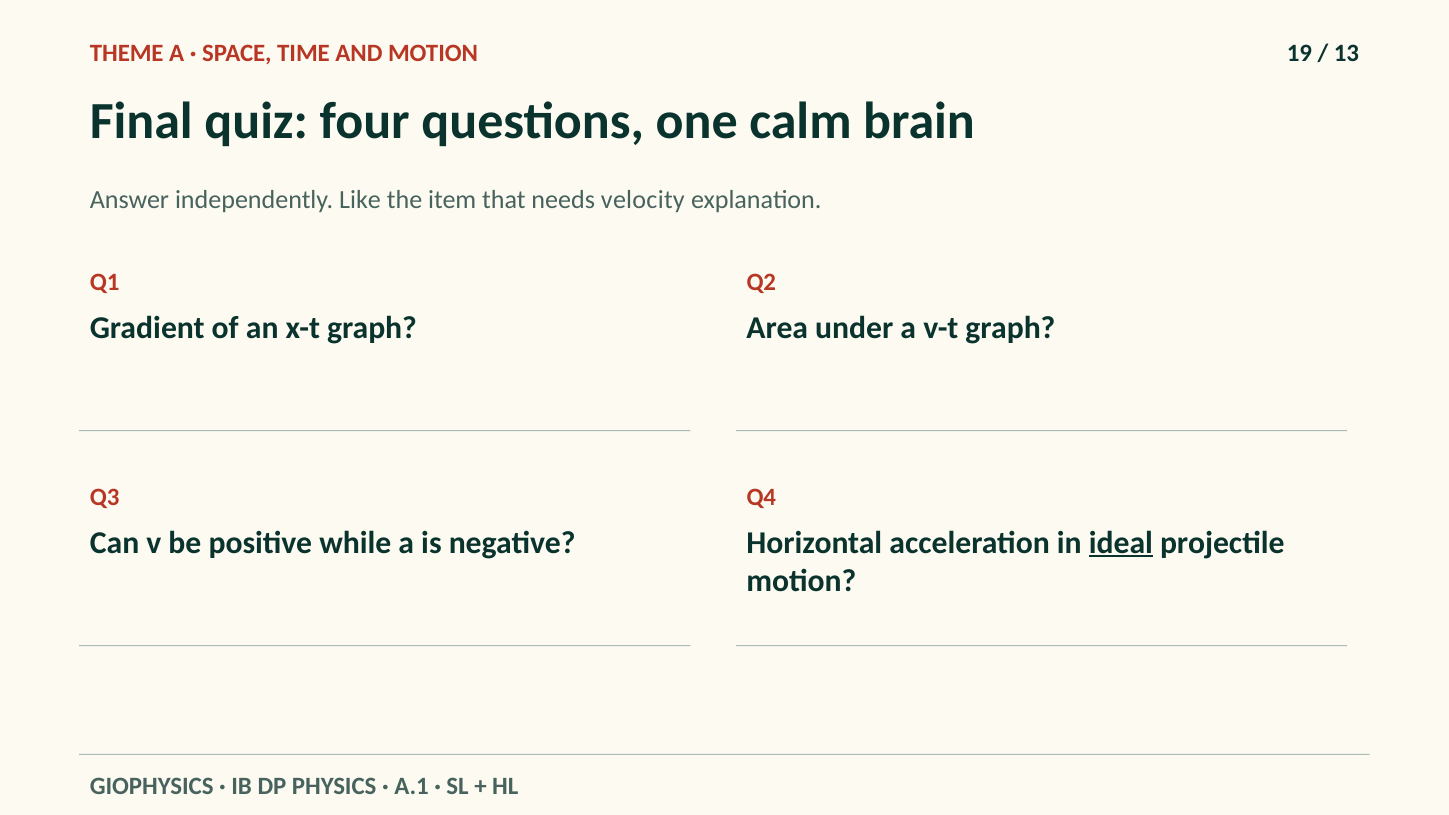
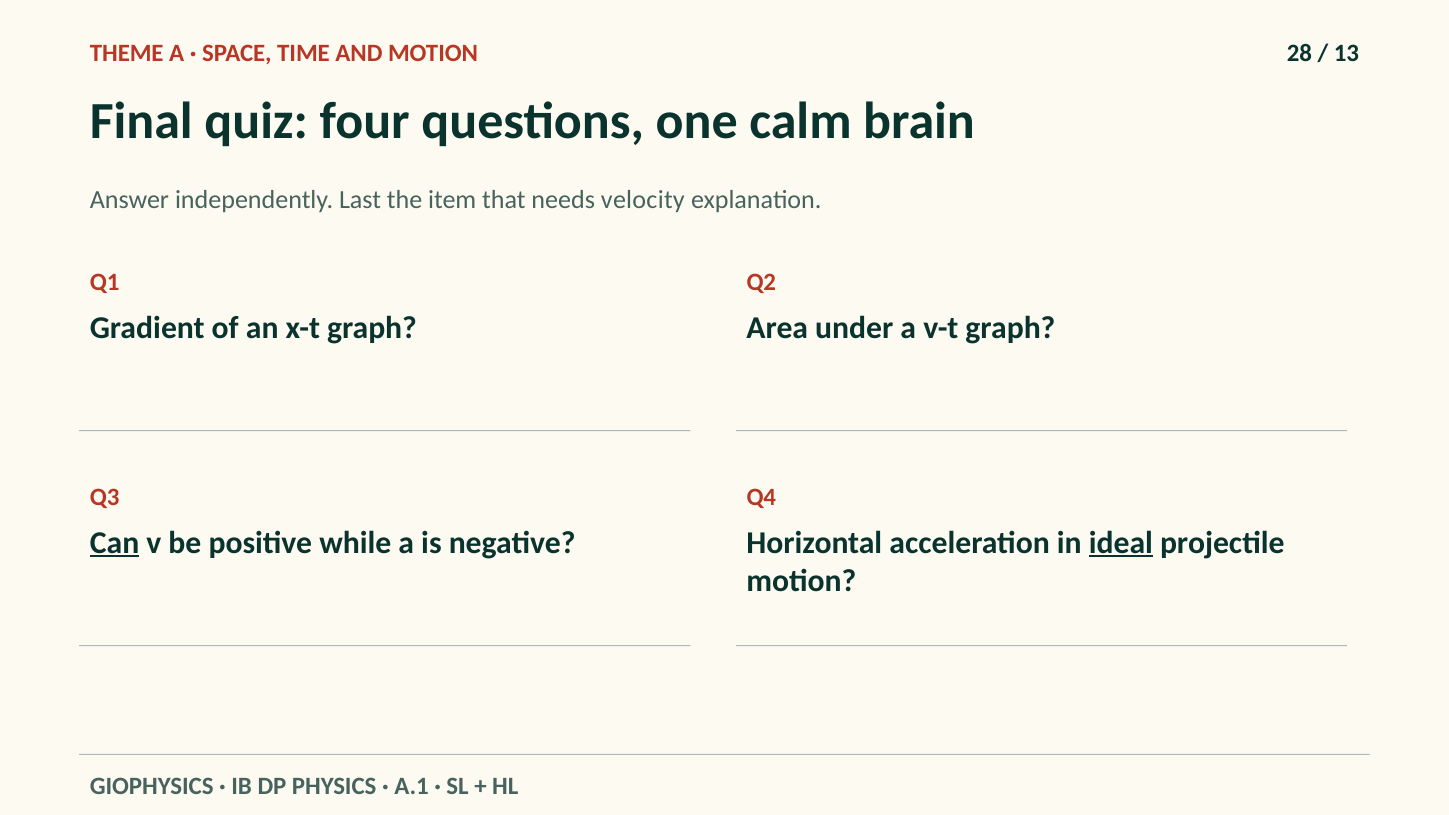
19: 19 -> 28
Like: Like -> Last
Can underline: none -> present
